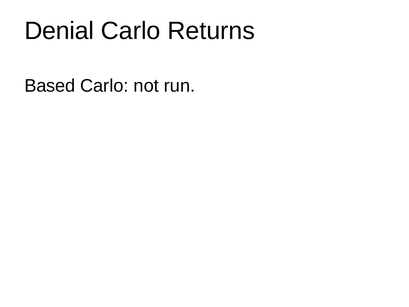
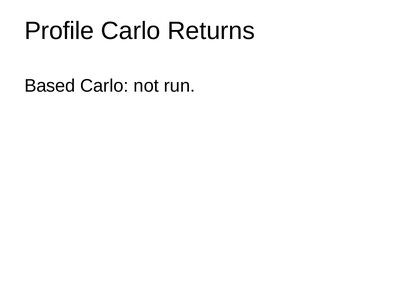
Denial: Denial -> Profile
